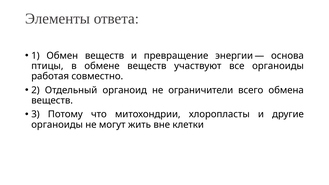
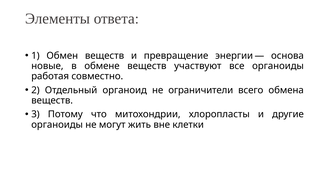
птицы: птицы -> новые
